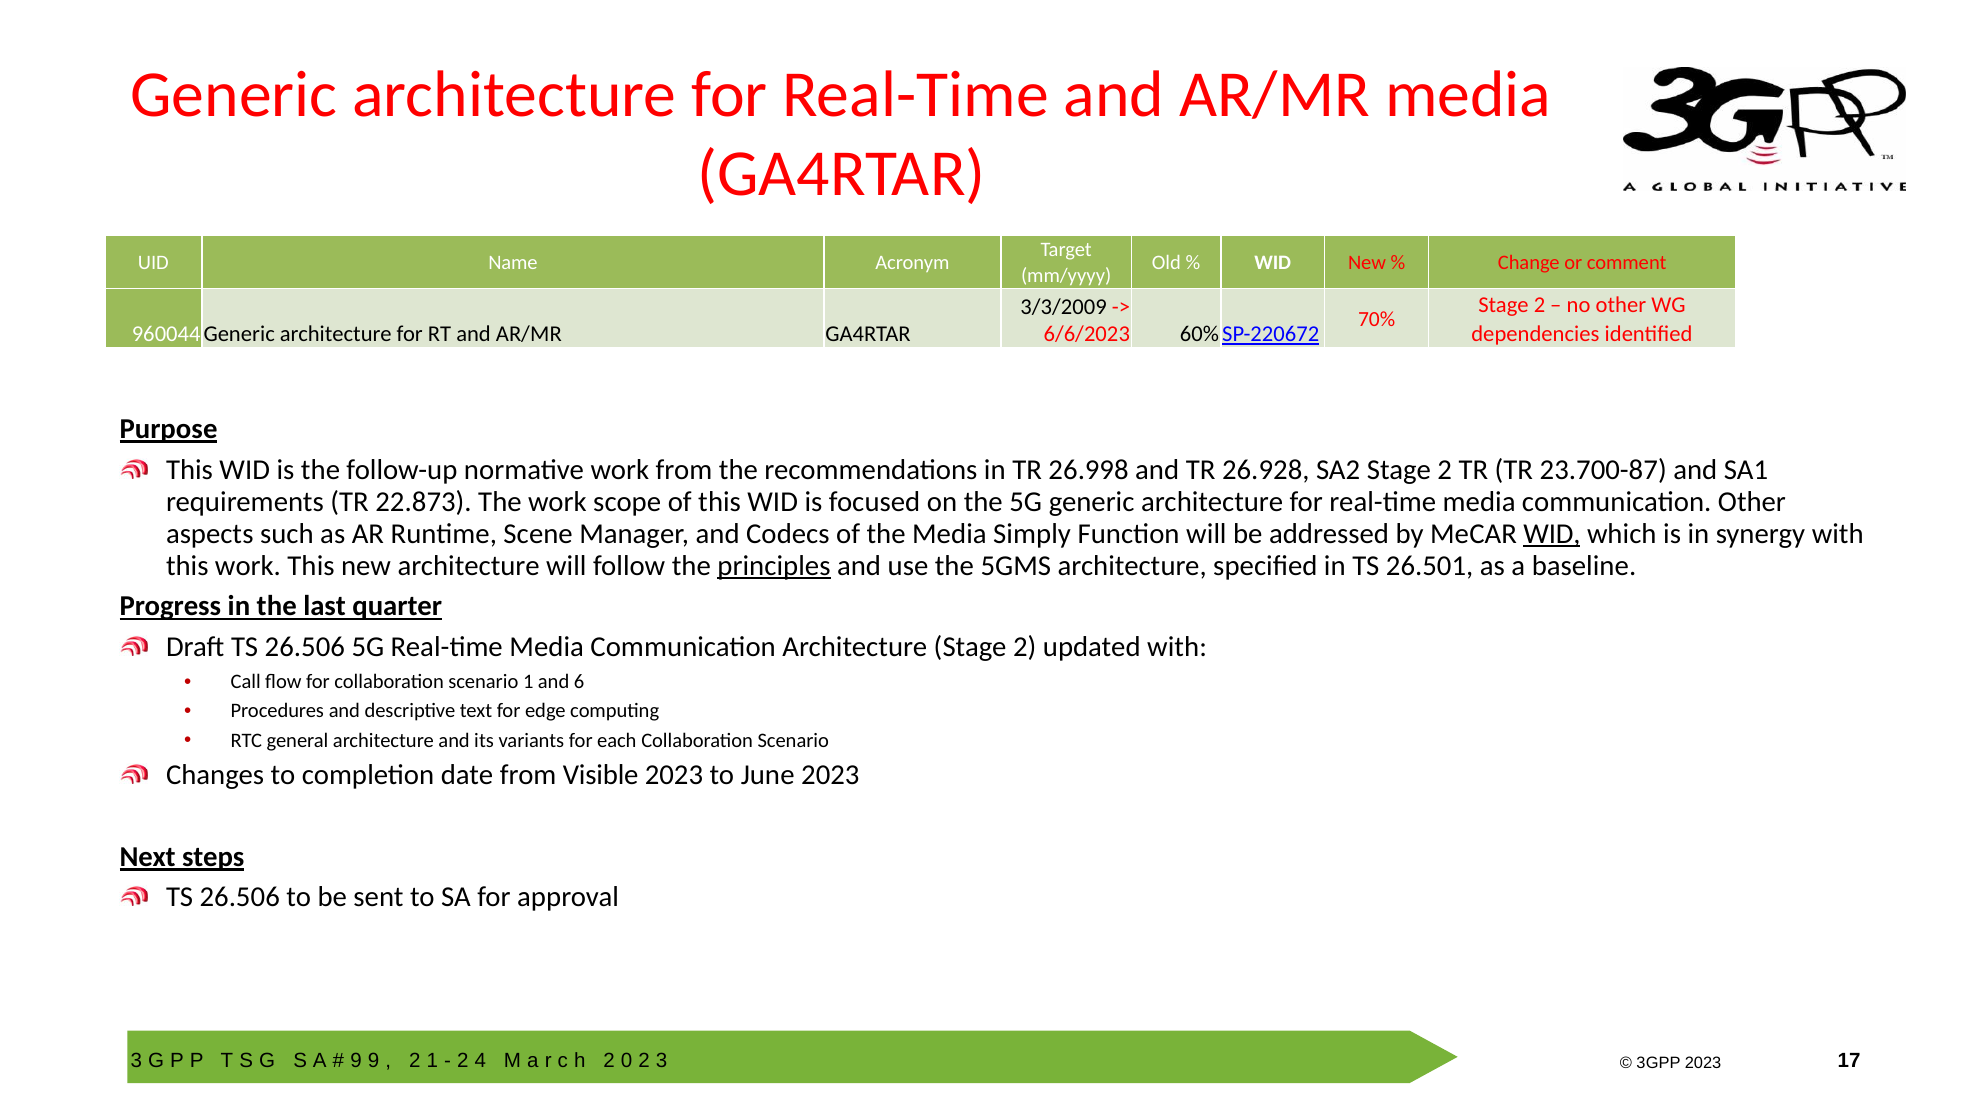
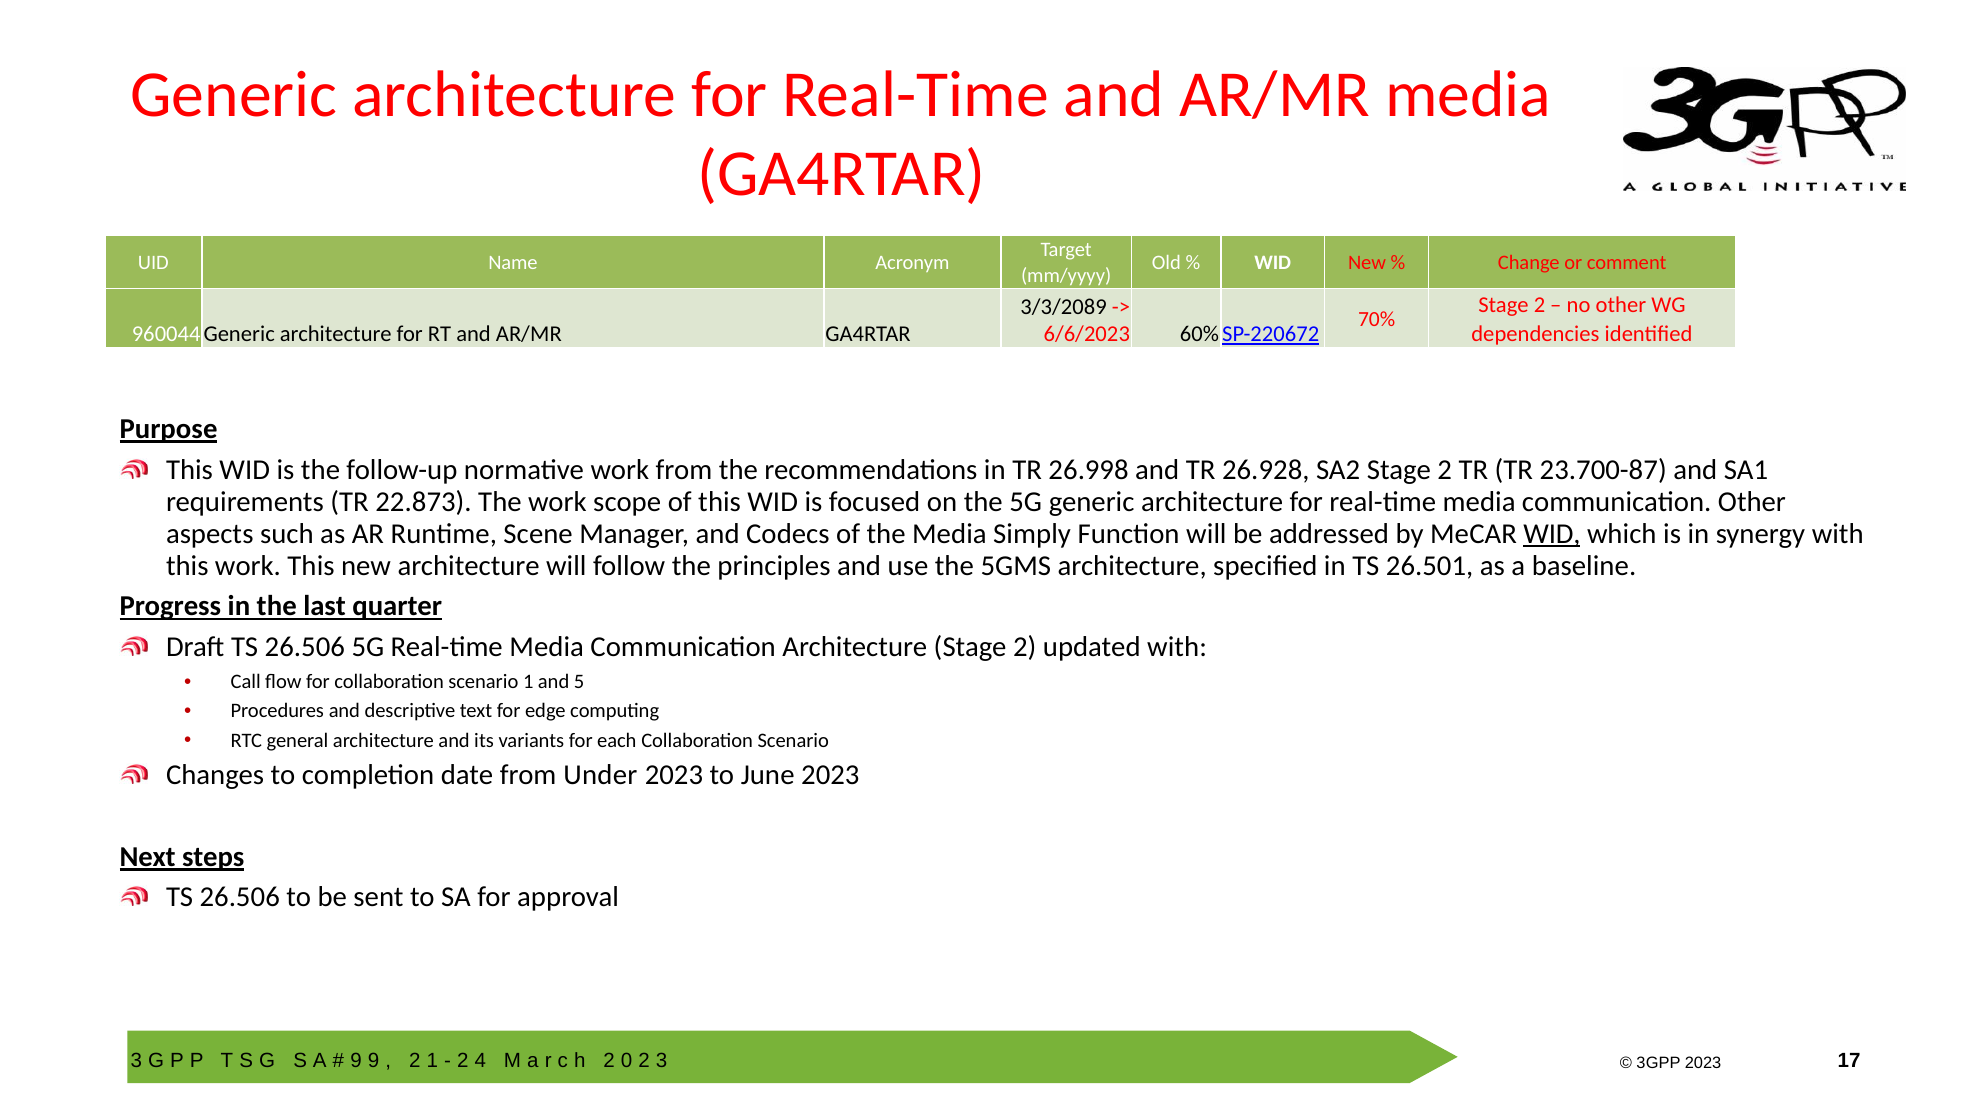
3/3/2009: 3/3/2009 -> 3/3/2089
principles underline: present -> none
6: 6 -> 5
Visible: Visible -> Under
